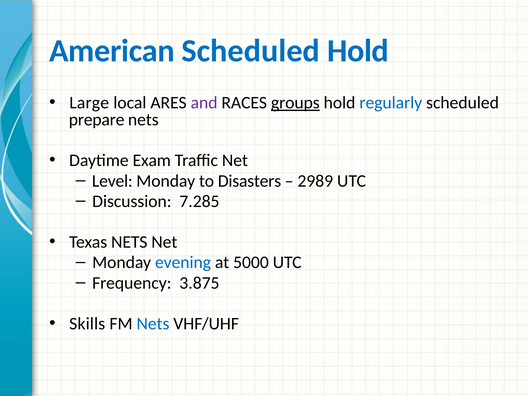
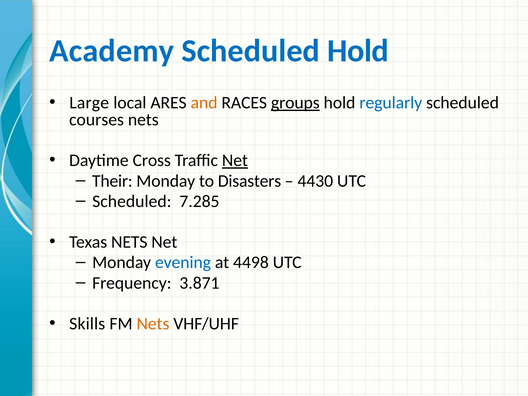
American: American -> Academy
and colour: purple -> orange
prepare: prepare -> courses
Exam: Exam -> Cross
Net at (235, 160) underline: none -> present
Level: Level -> Their
2989: 2989 -> 4430
Discussion at (132, 201): Discussion -> Scheduled
5000: 5000 -> 4498
3.875: 3.875 -> 3.871
Nets at (153, 324) colour: blue -> orange
